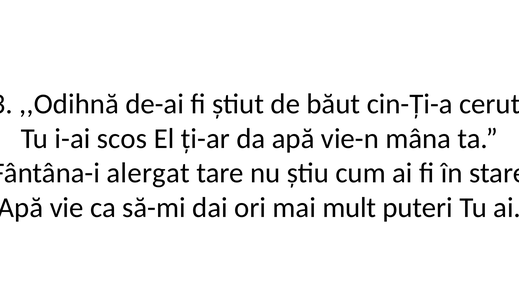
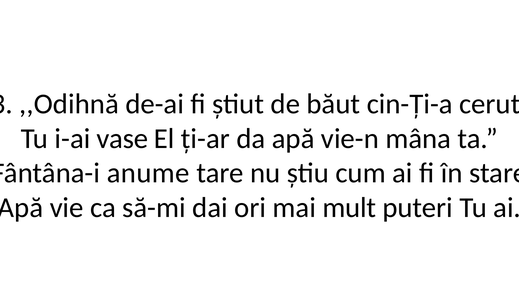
scos: scos -> vase
alergat: alergat -> anume
